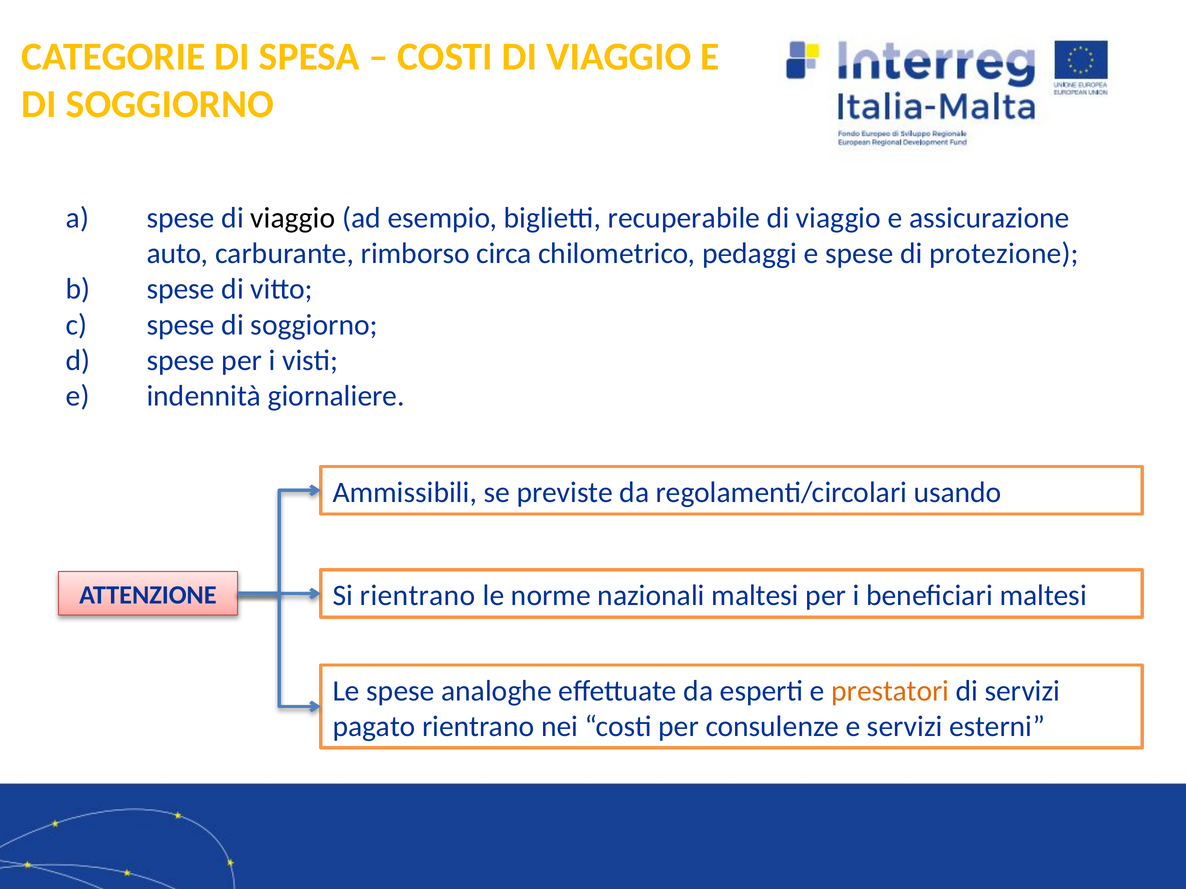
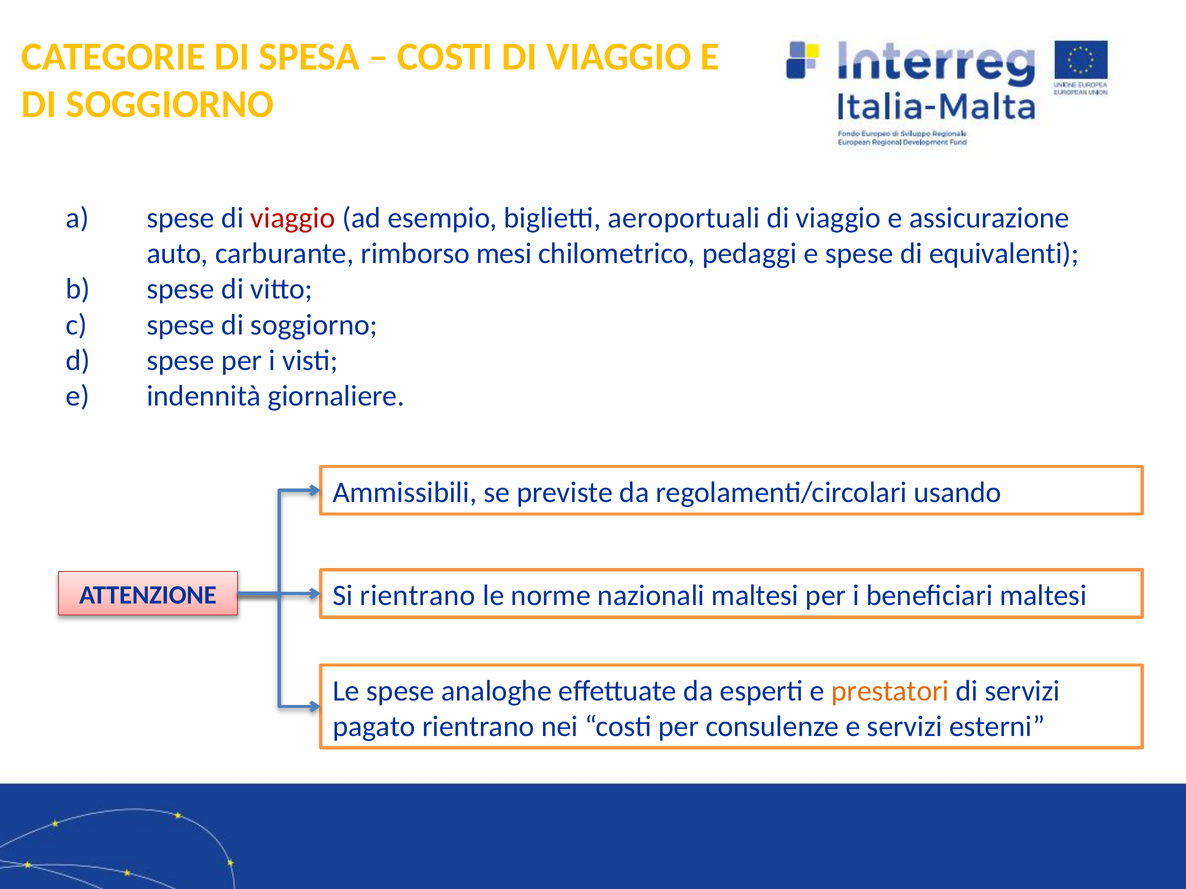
viaggio at (293, 218) colour: black -> red
recuperabile: recuperabile -> aeroportuali
circa: circa -> mesi
protezione: protezione -> equivalenti
